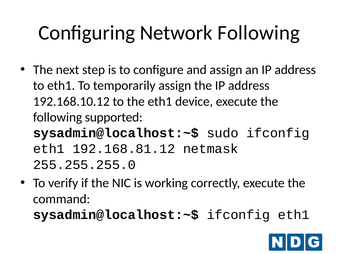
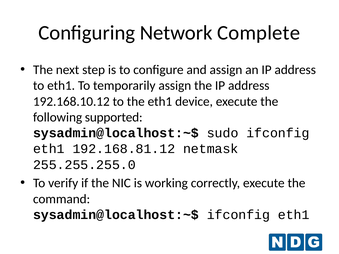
Network Following: Following -> Complete
